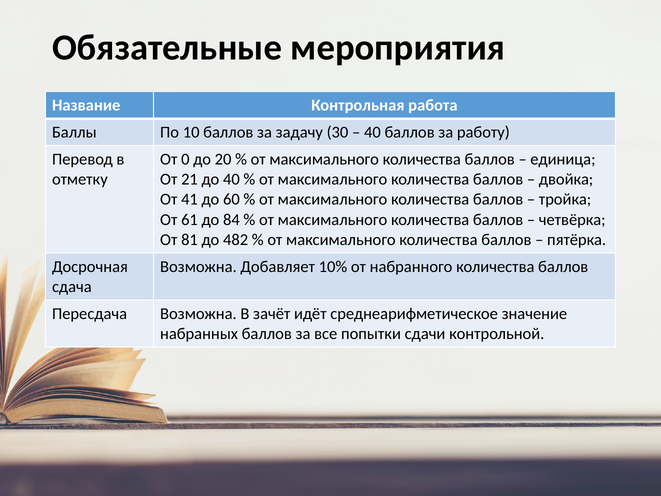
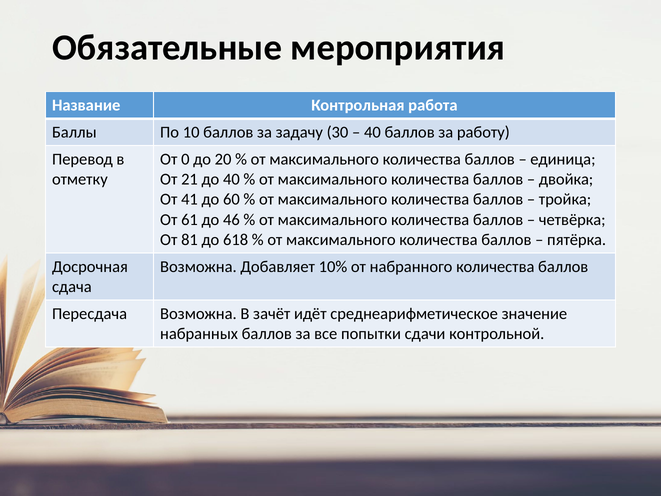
84: 84 -> 46
482: 482 -> 618
